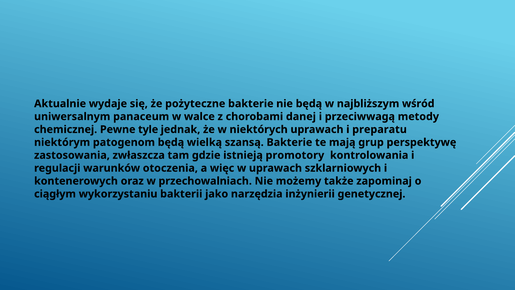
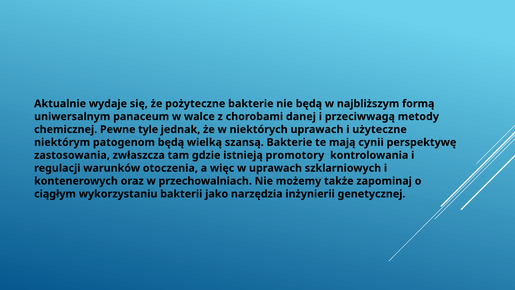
wśród: wśród -> formą
preparatu: preparatu -> użyteczne
grup: grup -> cynii
